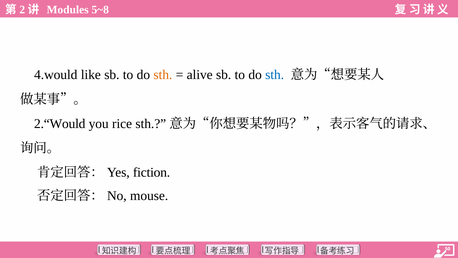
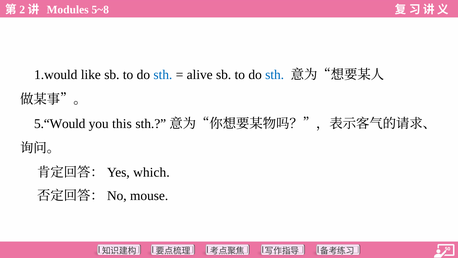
4.would: 4.would -> 1.would
sth at (163, 75) colour: orange -> blue
2.“Would: 2.“Would -> 5.“Would
rice: rice -> this
fiction: fiction -> which
